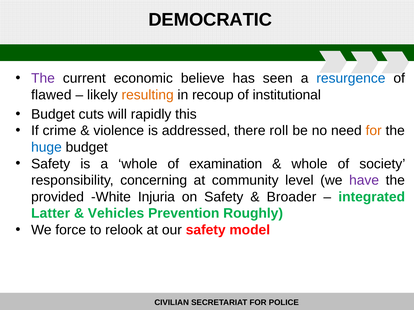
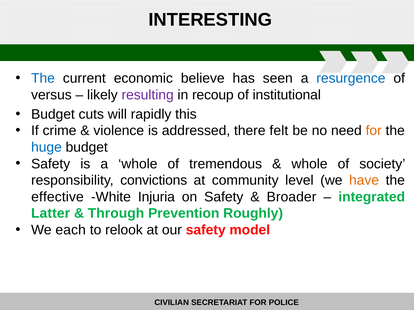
DEMOCRATIC: DEMOCRATIC -> INTERESTING
The at (43, 79) colour: purple -> blue
flawed: flawed -> versus
resulting colour: orange -> purple
roll: roll -> felt
examination: examination -> tremendous
concerning: concerning -> convictions
have colour: purple -> orange
provided: provided -> effective
Vehicles: Vehicles -> Through
force: force -> each
